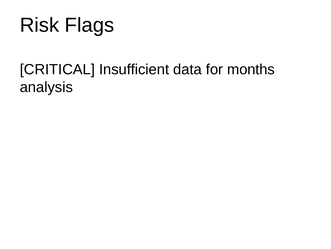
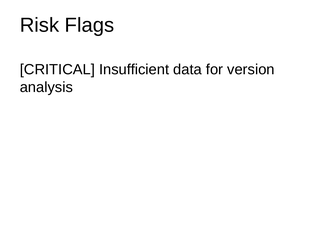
months: months -> version
